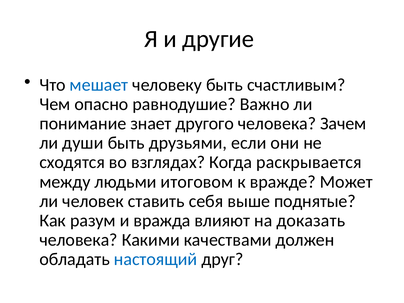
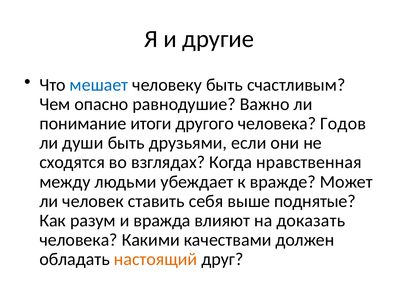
знает: знает -> итоги
Зачем: Зачем -> Годов
раскрывается: раскрывается -> нравственная
итоговом: итоговом -> убеждает
настоящий colour: blue -> orange
